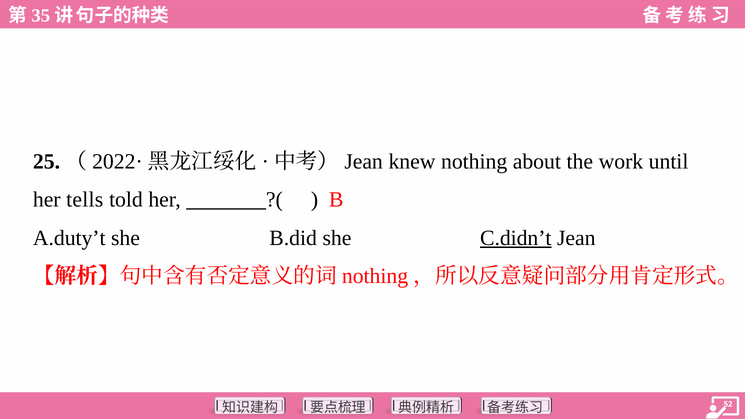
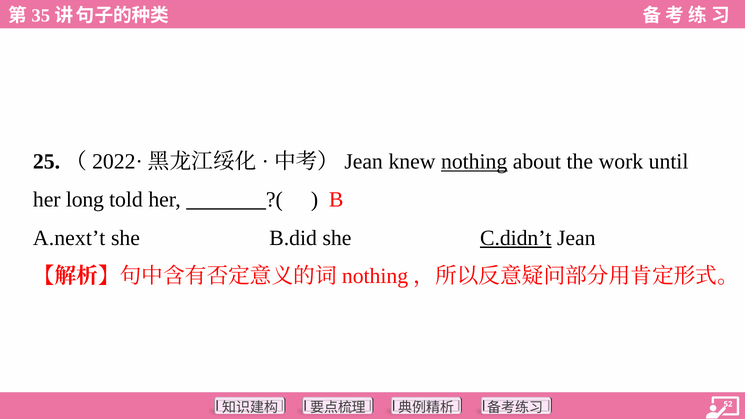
nothing underline: none -> present
tells: tells -> long
A.duty’t: A.duty’t -> A.next’t
